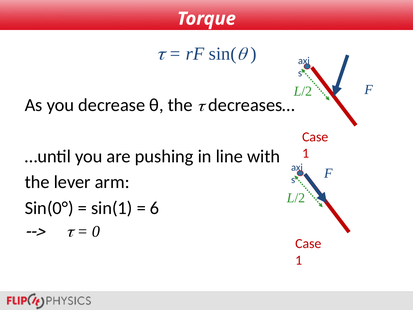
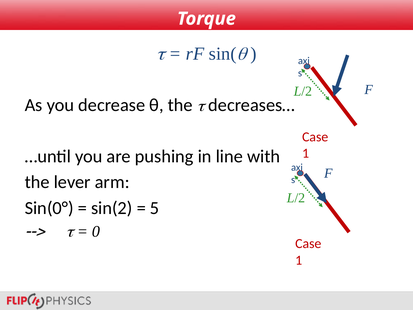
sin(1: sin(1 -> sin(2
6: 6 -> 5
